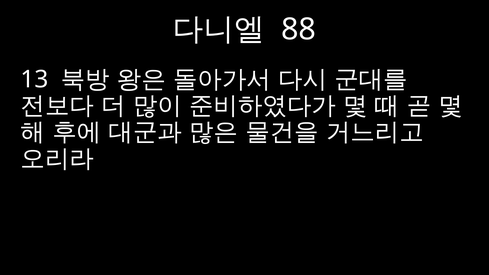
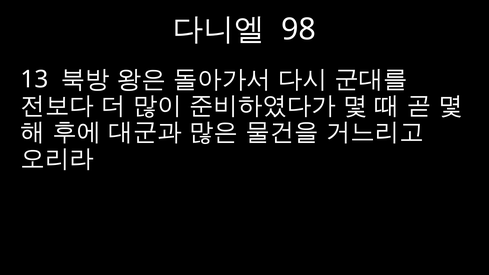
88: 88 -> 98
